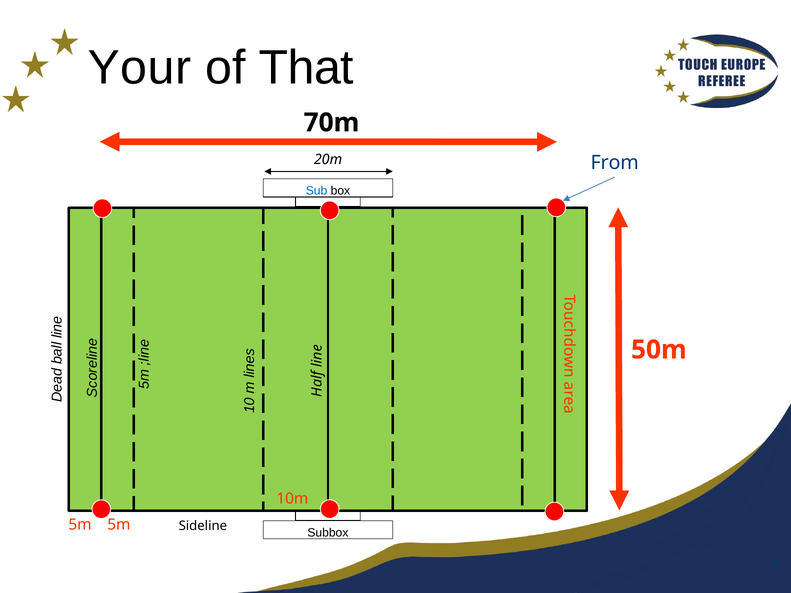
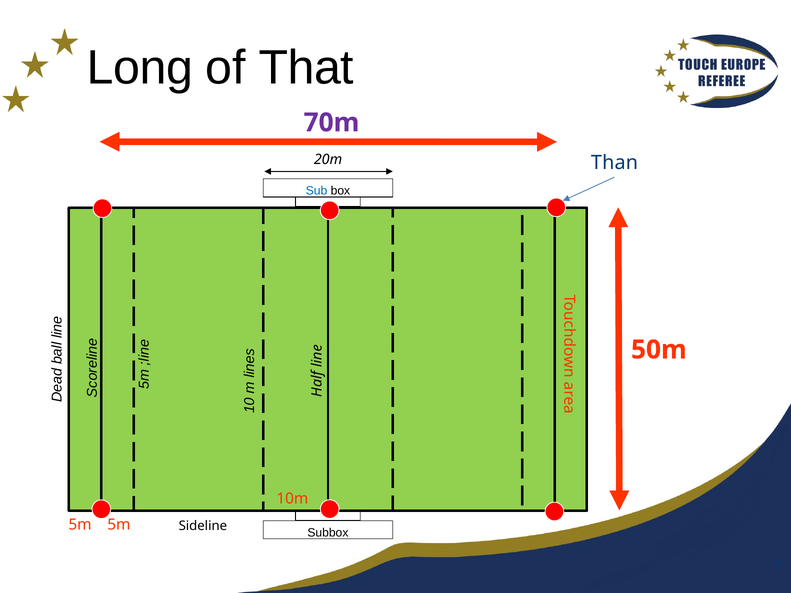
Your: Your -> Long
70m colour: black -> purple
From: From -> Than
